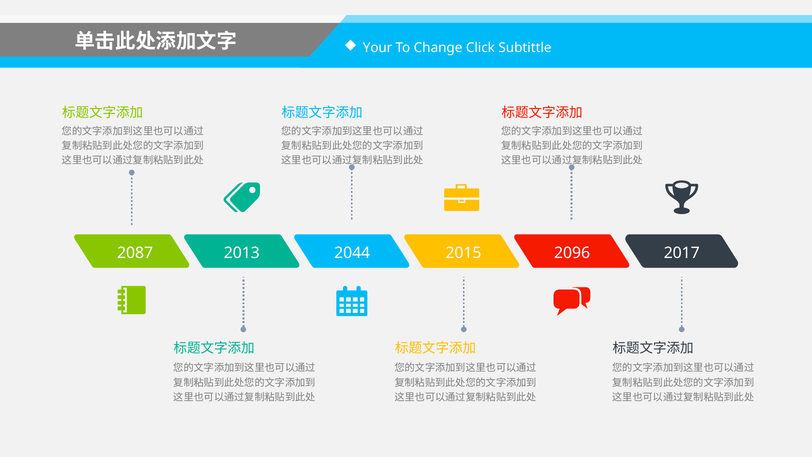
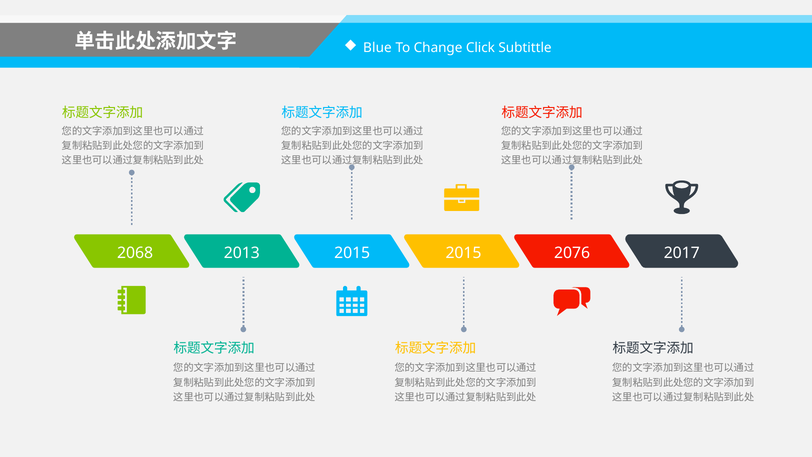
Your: Your -> Blue
2087: 2087 -> 2068
2013 2044: 2044 -> 2015
2096: 2096 -> 2076
